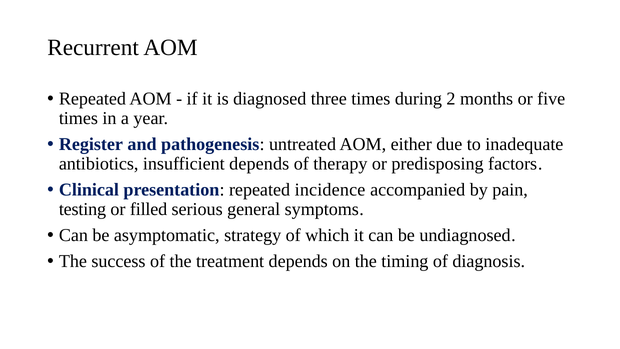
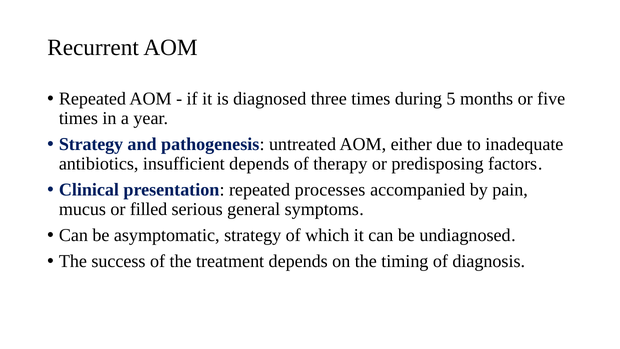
2: 2 -> 5
Register at (91, 144): Register -> Strategy
incidence: incidence -> processes
testing: testing -> mucus
